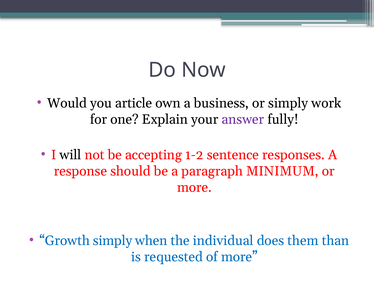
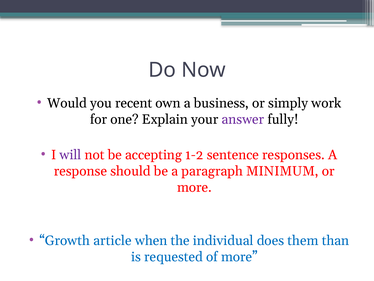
article: article -> recent
will colour: black -> purple
Growth simply: simply -> article
